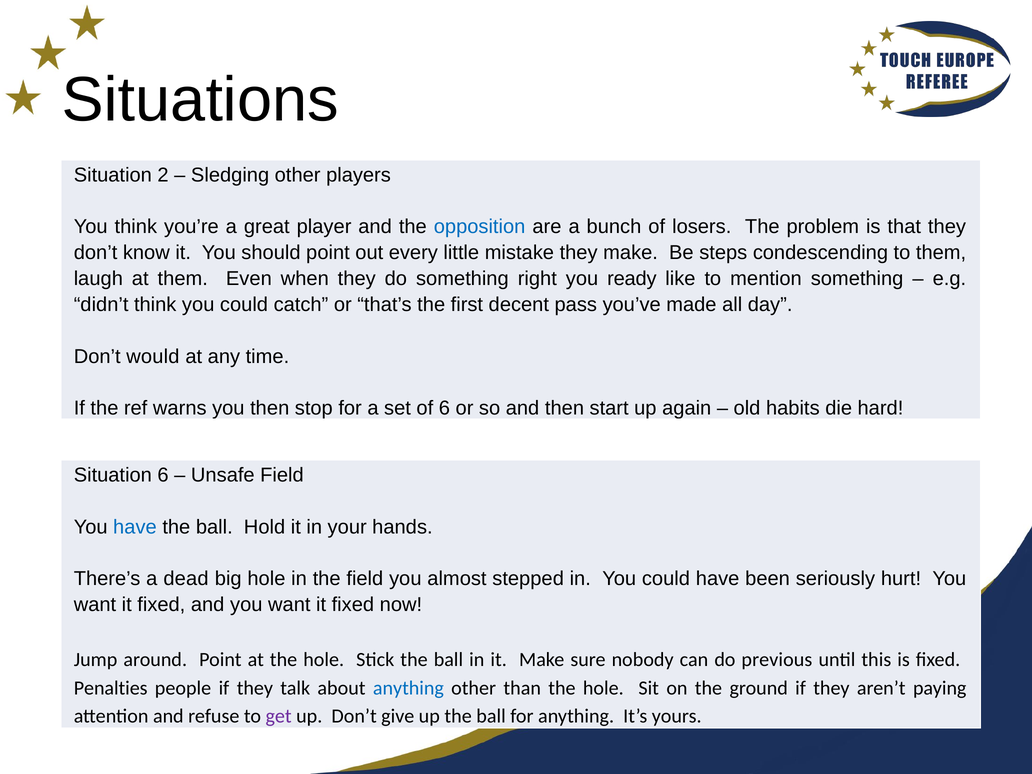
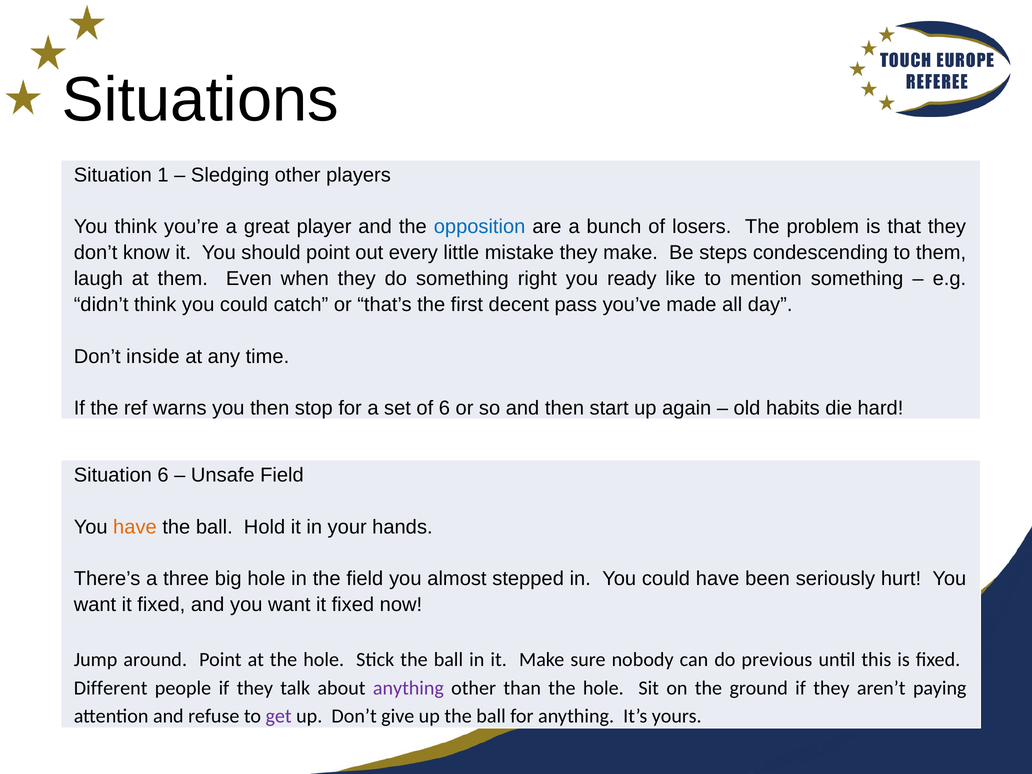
2: 2 -> 1
would: would -> inside
have at (135, 527) colour: blue -> orange
dead: dead -> three
Penalties: Penalties -> Different
anything at (408, 688) colour: blue -> purple
